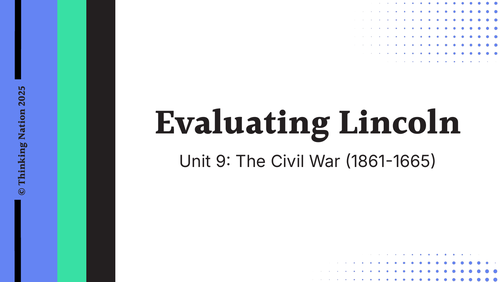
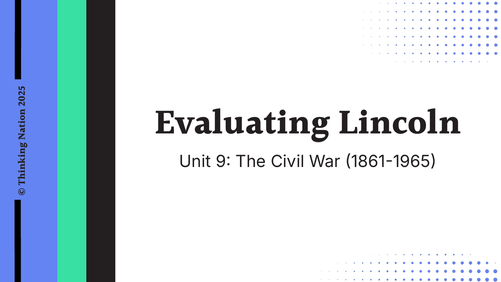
1861-1665: 1861-1665 -> 1861-1965
